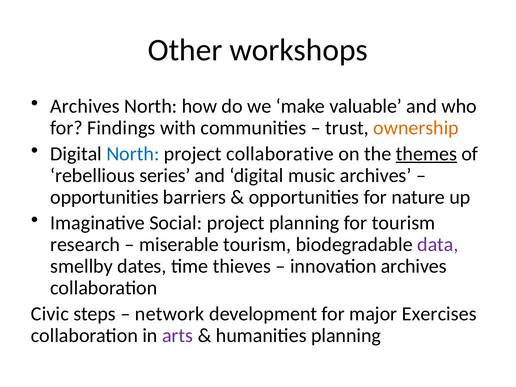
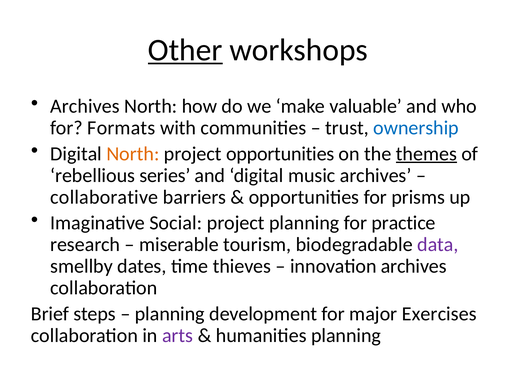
Other underline: none -> present
Findings: Findings -> Formats
ownership colour: orange -> blue
North at (133, 154) colour: blue -> orange
project collaborative: collaborative -> opportunities
opportunities at (104, 197): opportunities -> collaborative
nature: nature -> prisms
for tourism: tourism -> practice
Civic: Civic -> Brief
network at (170, 314): network -> planning
